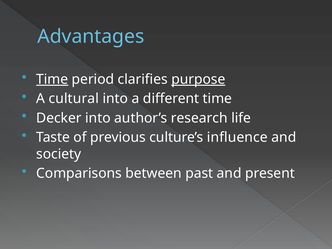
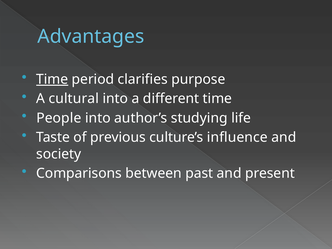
purpose underline: present -> none
Decker: Decker -> People
research: research -> studying
